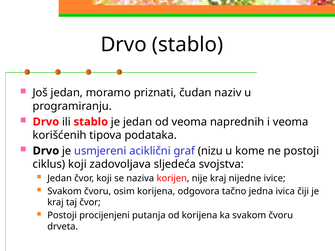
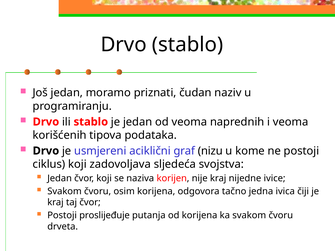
procijenjeni: procijenjeni -> proslijeđuje
